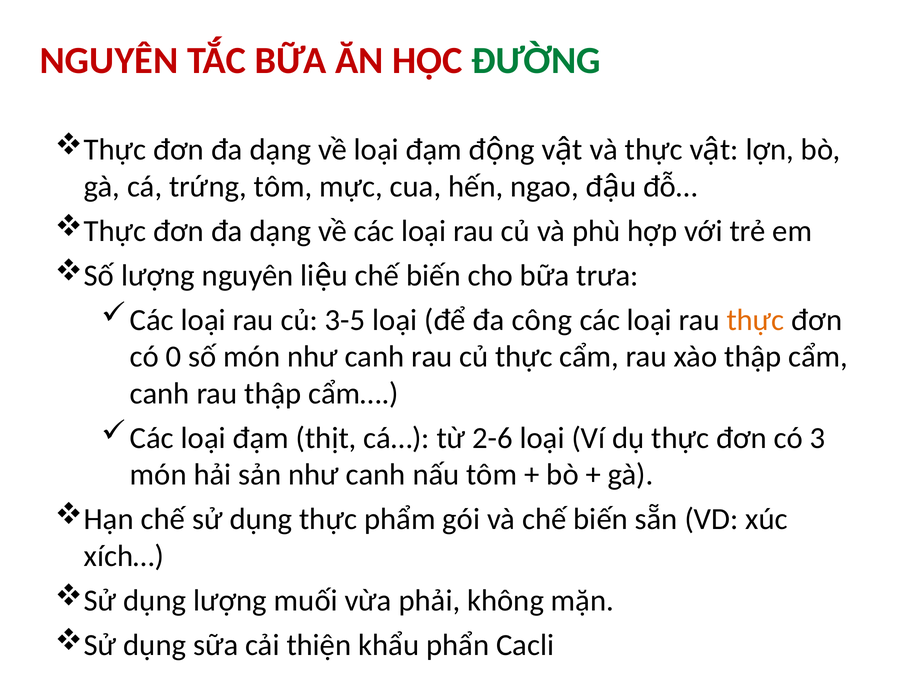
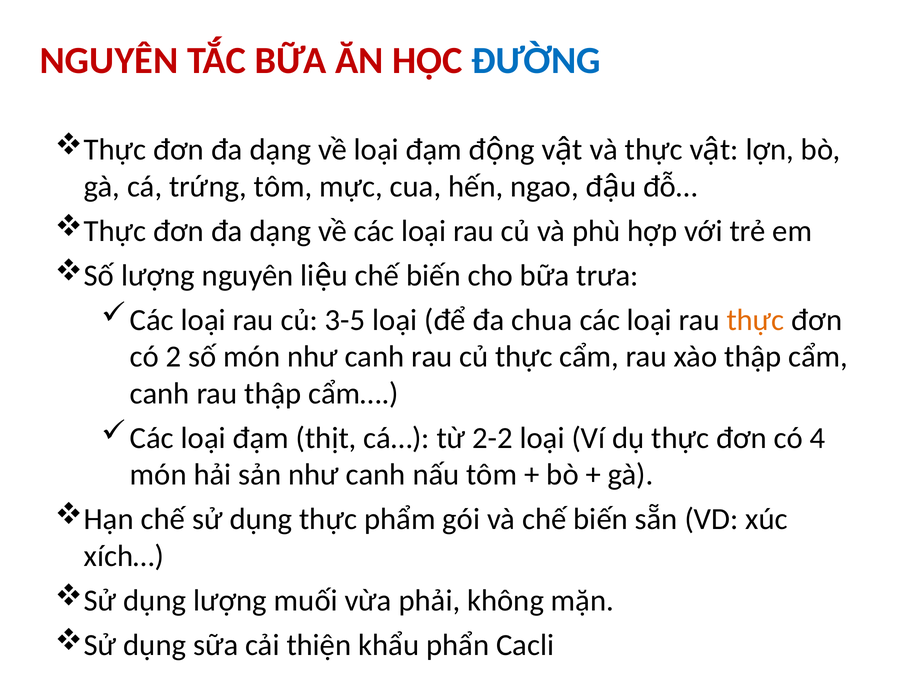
ĐƯỜNG colour: green -> blue
công: công -> chua
0: 0 -> 2
2-6: 2-6 -> 2-2
3: 3 -> 4
